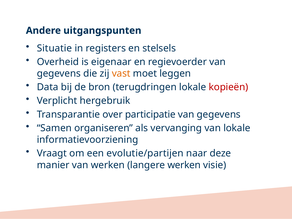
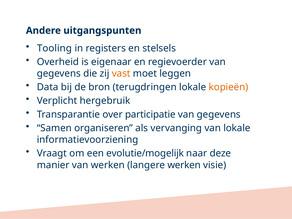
Situatie: Situatie -> Tooling
kopieën colour: red -> orange
evolutie/partijen: evolutie/partijen -> evolutie/mogelijk
